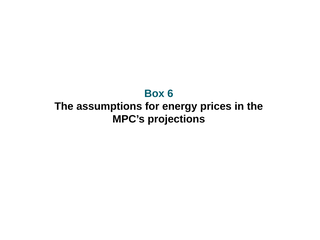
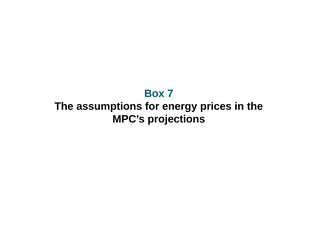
6: 6 -> 7
